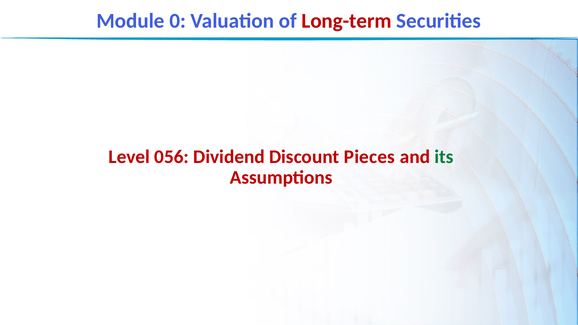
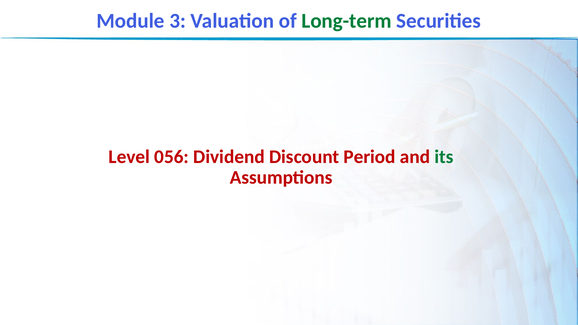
0: 0 -> 3
Long-term colour: red -> green
Pieces: Pieces -> Period
